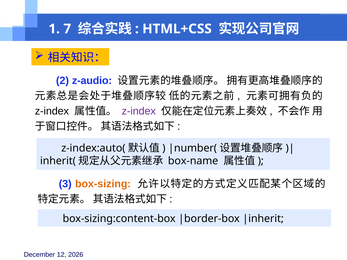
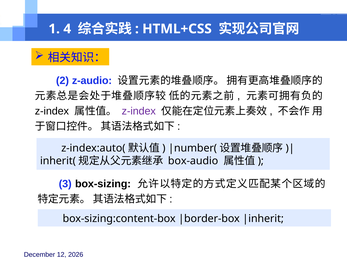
7: 7 -> 4
box-name: box-name -> box-audio
box-sizing colour: orange -> black
